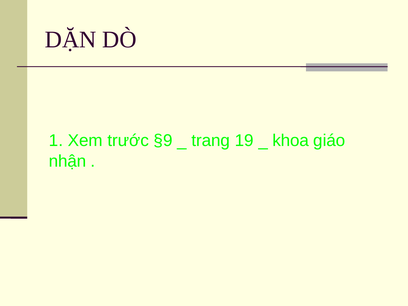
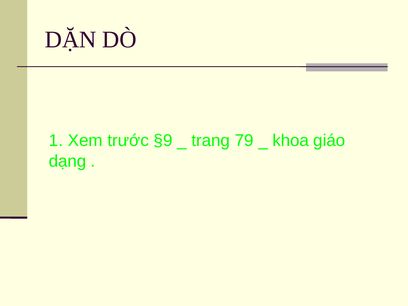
19: 19 -> 79
nhận: nhận -> dạng
